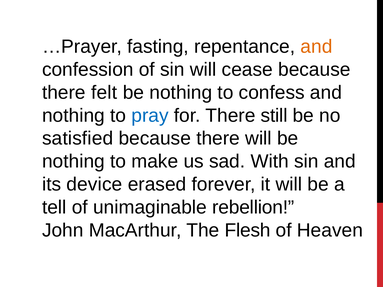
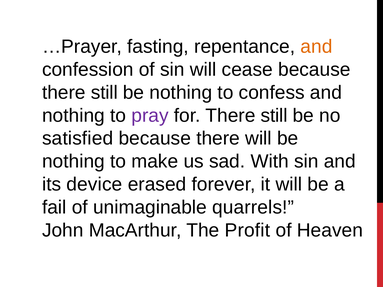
felt at (104, 93): felt -> still
pray colour: blue -> purple
tell: tell -> fail
rebellion: rebellion -> quarrels
Flesh: Flesh -> Profit
